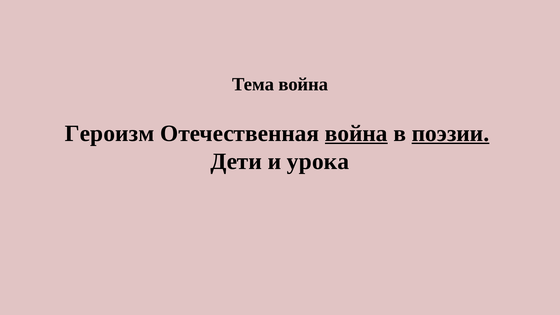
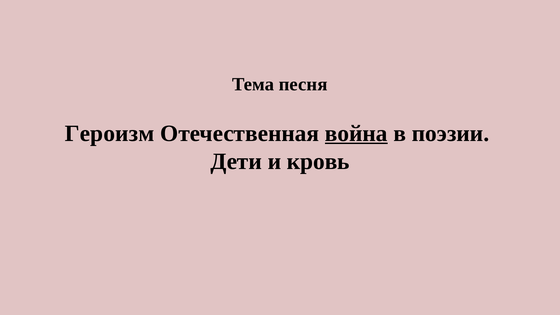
Тема война: война -> песня
поэзии underline: present -> none
урока: урока -> кровь
